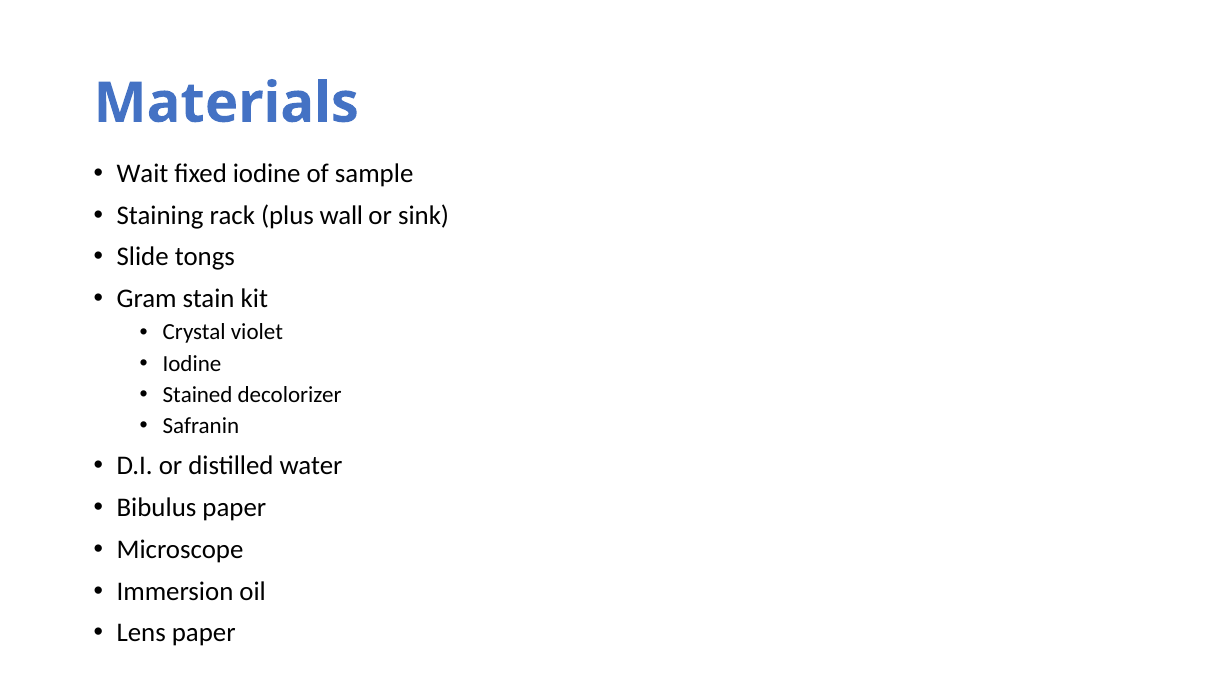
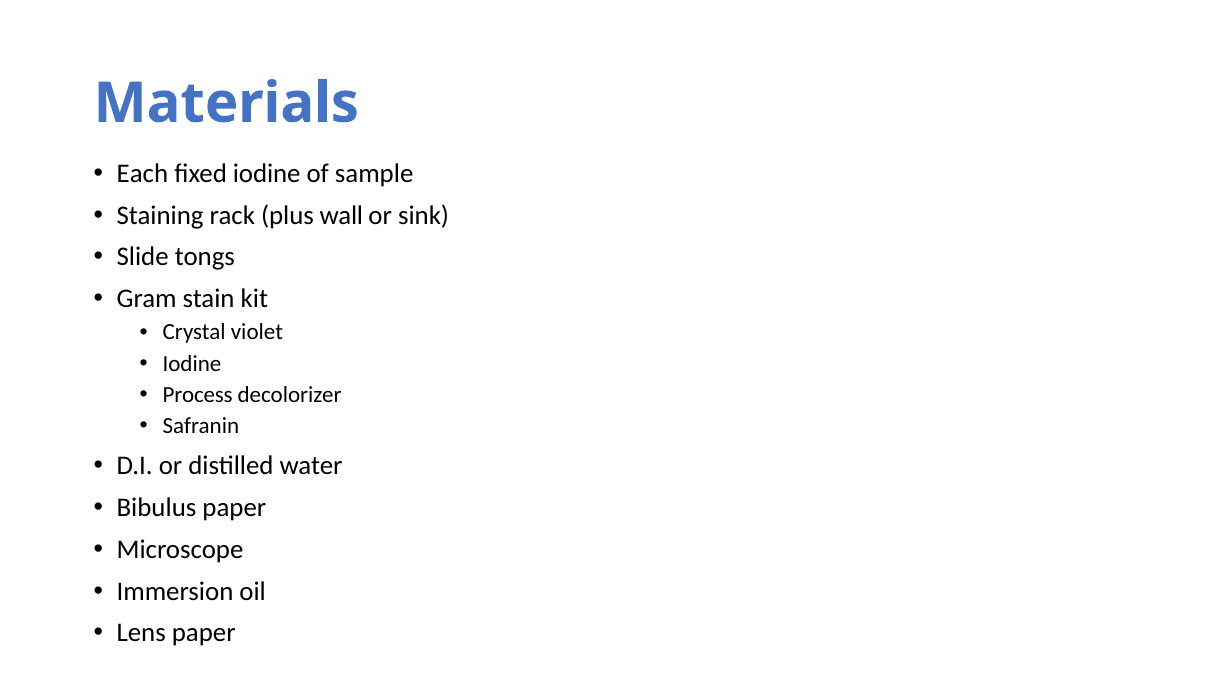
Wait: Wait -> Each
Stained: Stained -> Process
